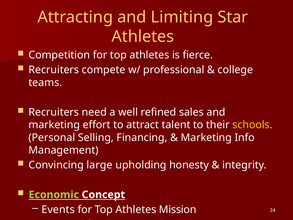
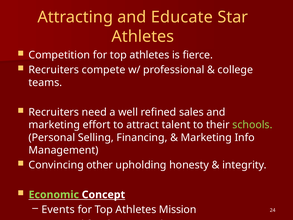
Limiting: Limiting -> Educate
schools colour: yellow -> light green
large: large -> other
